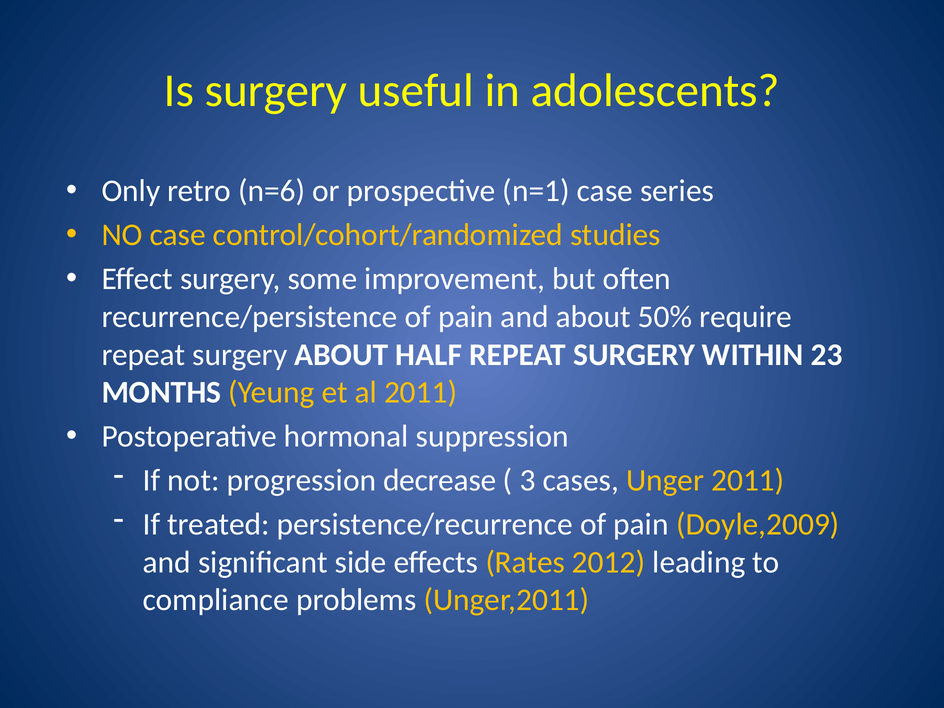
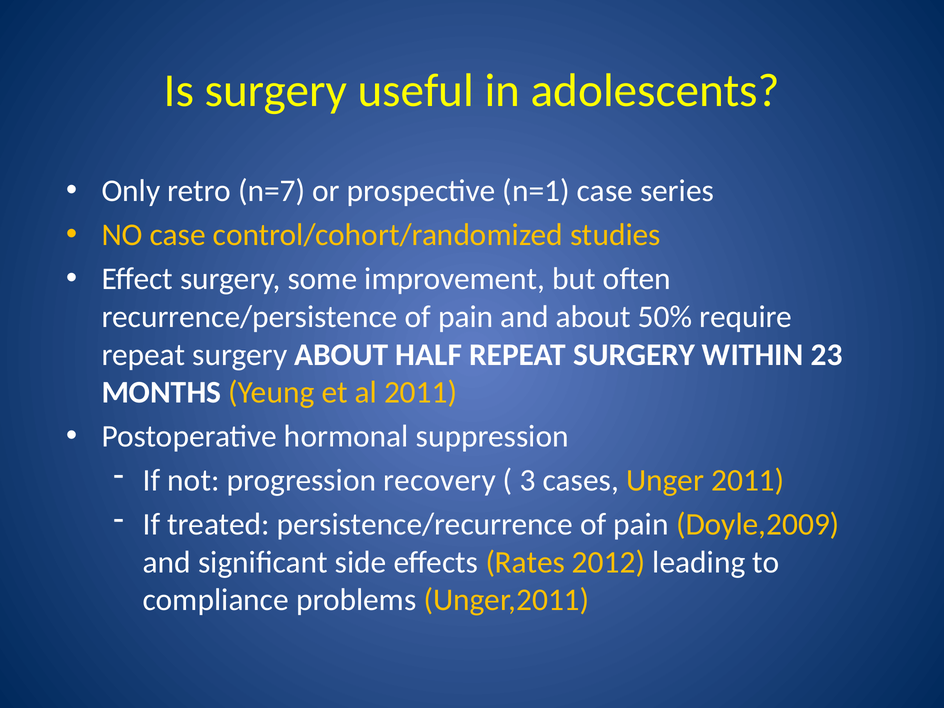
n=6: n=6 -> n=7
decrease: decrease -> recovery
